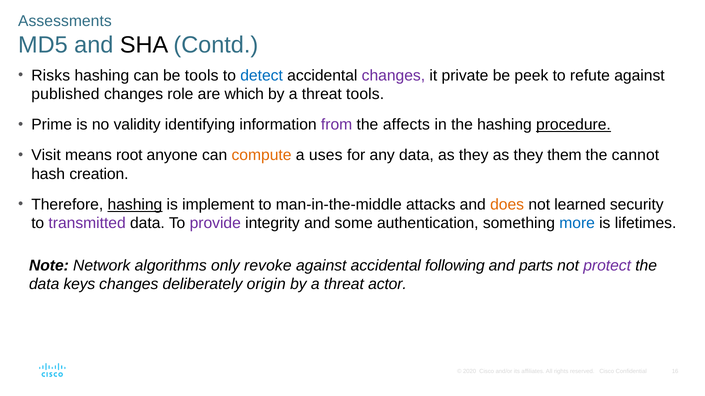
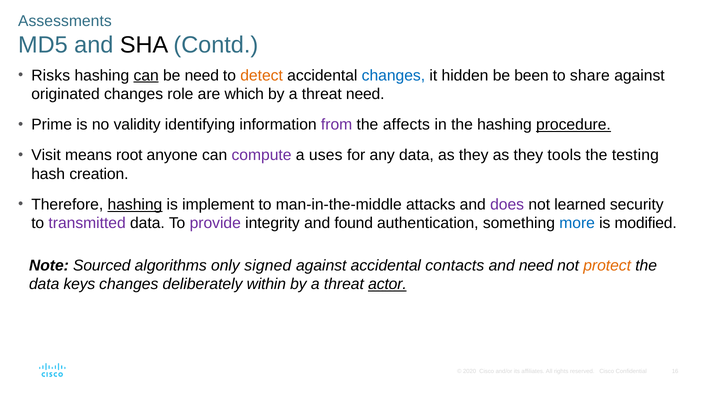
can at (146, 76) underline: none -> present
be tools: tools -> need
detect colour: blue -> orange
changes at (393, 76) colour: purple -> blue
private: private -> hidden
peek: peek -> been
refute: refute -> share
published: published -> originated
threat tools: tools -> need
compute colour: orange -> purple
them: them -> tools
cannot: cannot -> testing
does colour: orange -> purple
some: some -> found
lifetimes: lifetimes -> modified
Network: Network -> Sourced
revoke: revoke -> signed
following: following -> contacts
and parts: parts -> need
protect colour: purple -> orange
origin: origin -> within
actor underline: none -> present
